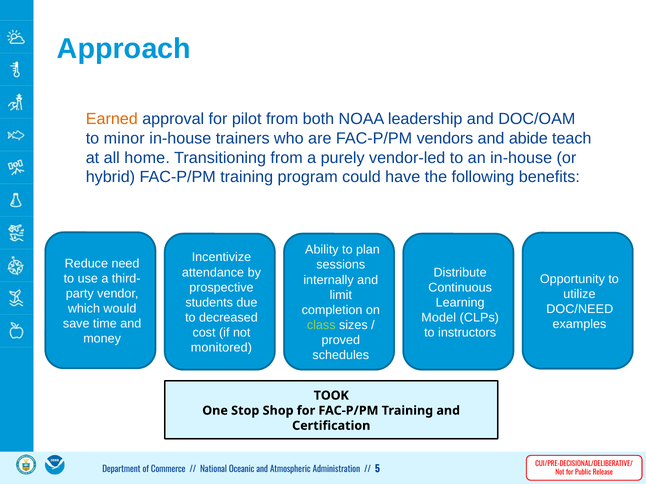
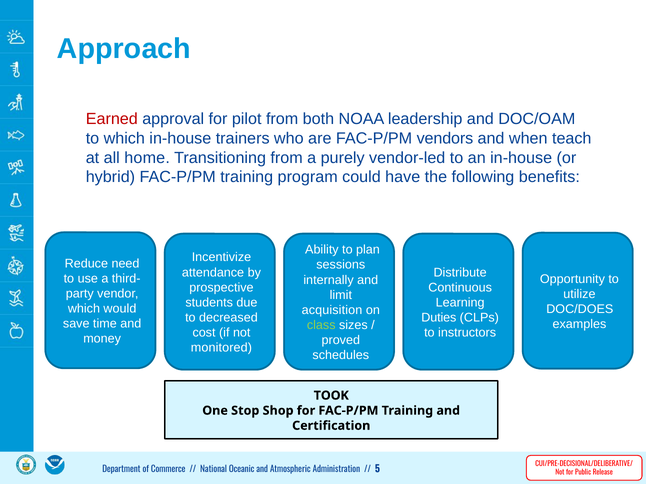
Earned colour: orange -> red
to minor: minor -> which
abide: abide -> when
DOC/NEED: DOC/NEED -> DOC/DOES
completion: completion -> acquisition
Model: Model -> Duties
